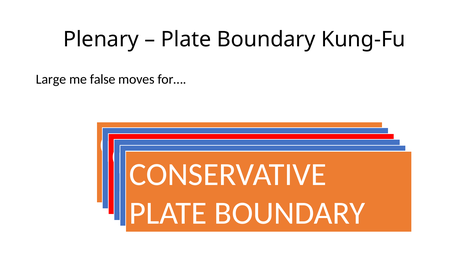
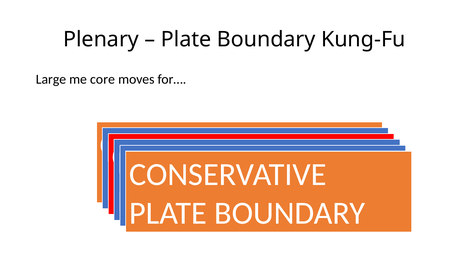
false: false -> core
